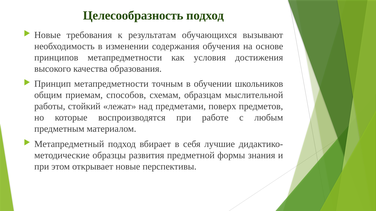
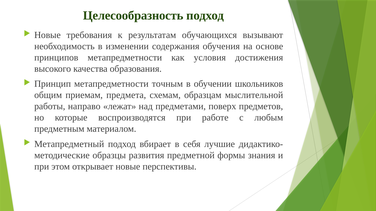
способов: способов -> предмета
стойкий: стойкий -> направо
